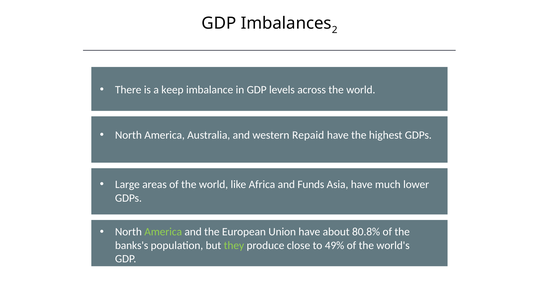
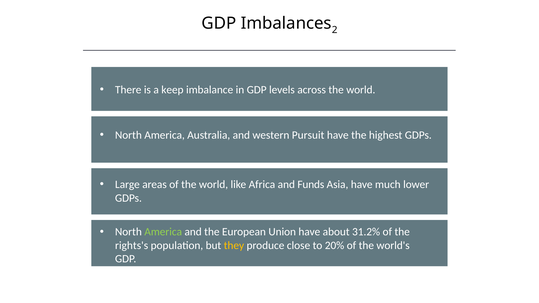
Repaid: Repaid -> Pursuit
80.8%: 80.8% -> 31.2%
banks's: banks's -> rights's
they colour: light green -> yellow
49%: 49% -> 20%
